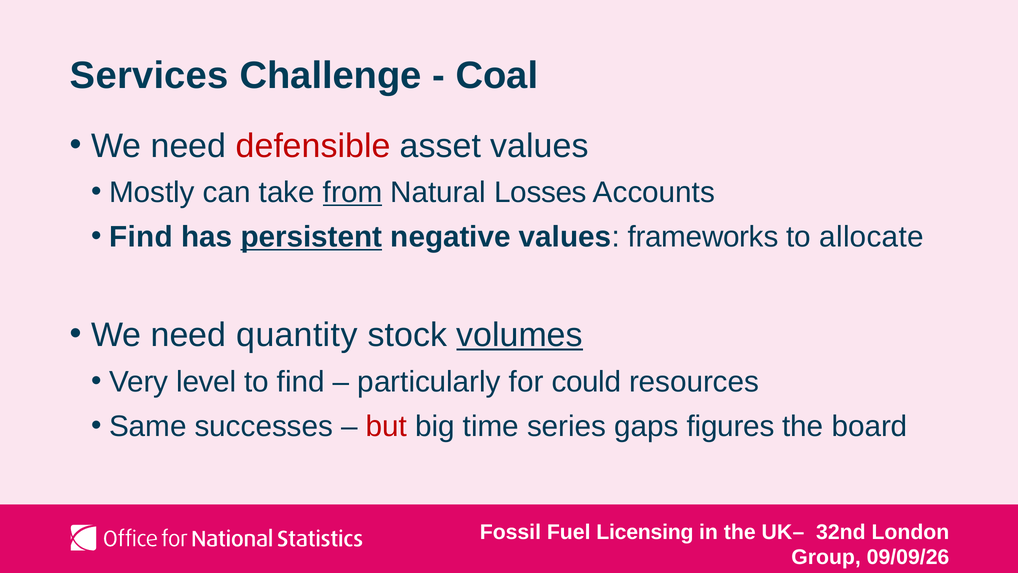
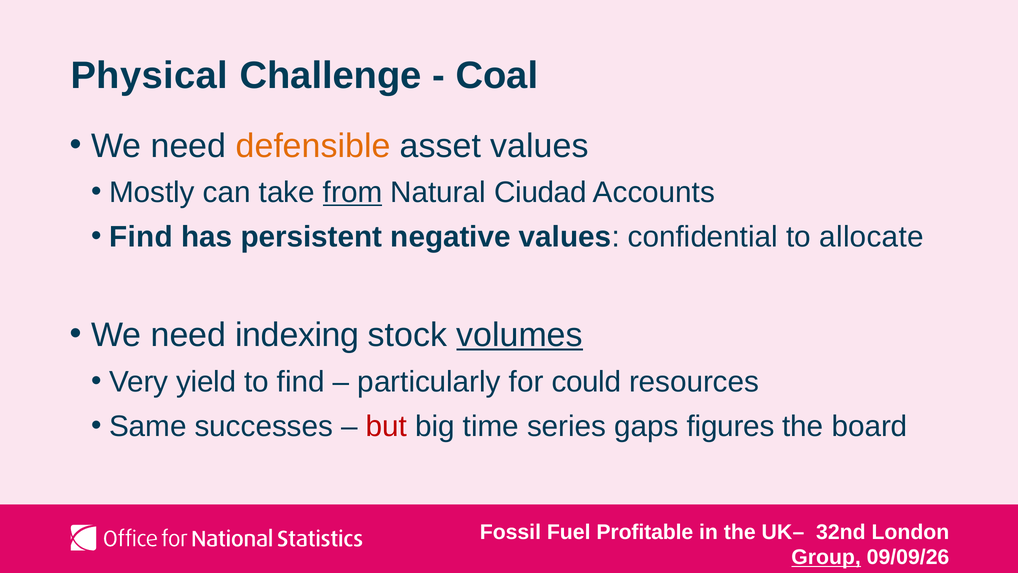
Services: Services -> Physical
defensible colour: red -> orange
Losses: Losses -> Ciudad
persistent underline: present -> none
frameworks: frameworks -> confidential
quantity: quantity -> indexing
level: level -> yield
Licensing: Licensing -> Profitable
Group underline: none -> present
